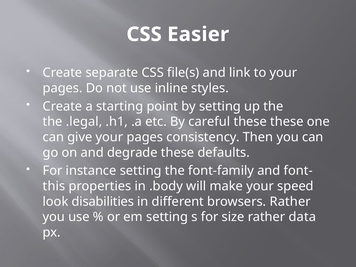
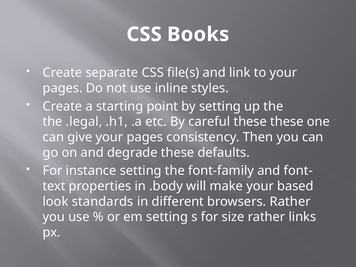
Easier: Easier -> Books
this: this -> text
speed: speed -> based
disabilities: disabilities -> standards
data: data -> links
